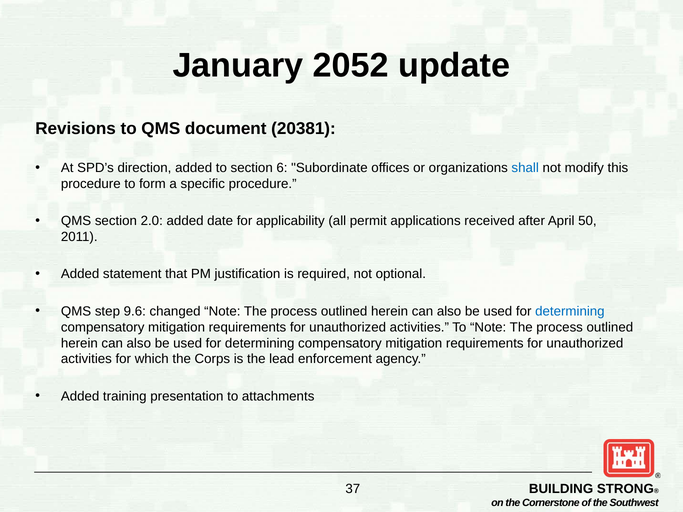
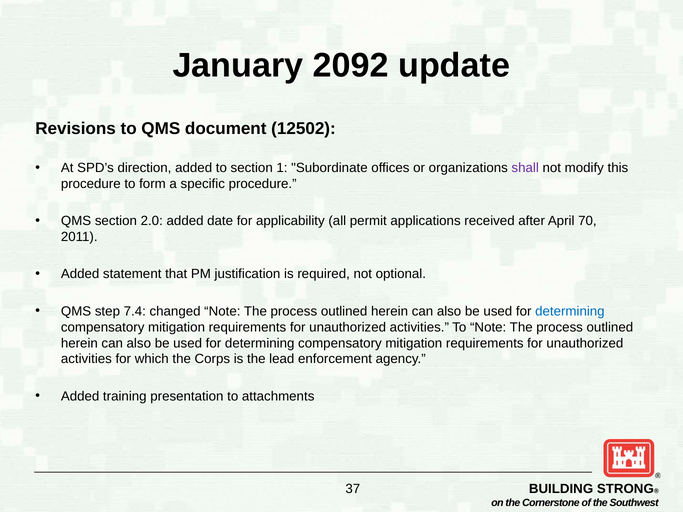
2052: 2052 -> 2092
20381: 20381 -> 12502
6: 6 -> 1
shall colour: blue -> purple
50: 50 -> 70
9.6: 9.6 -> 7.4
